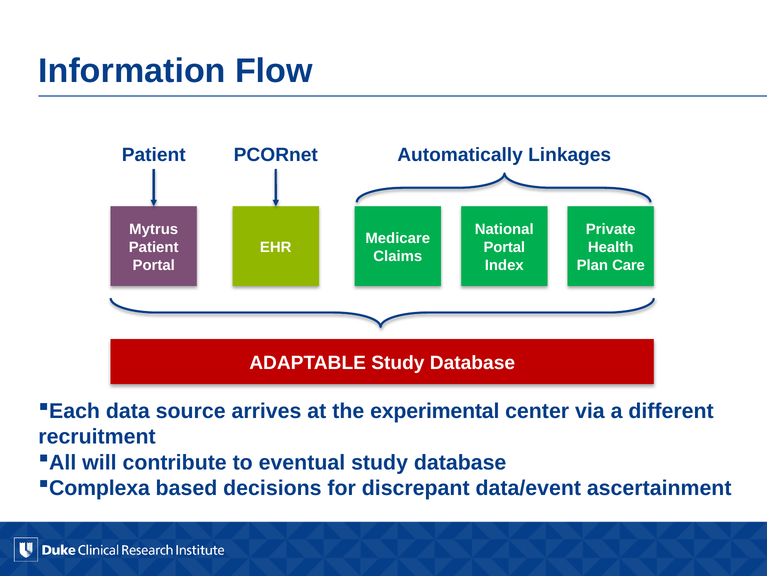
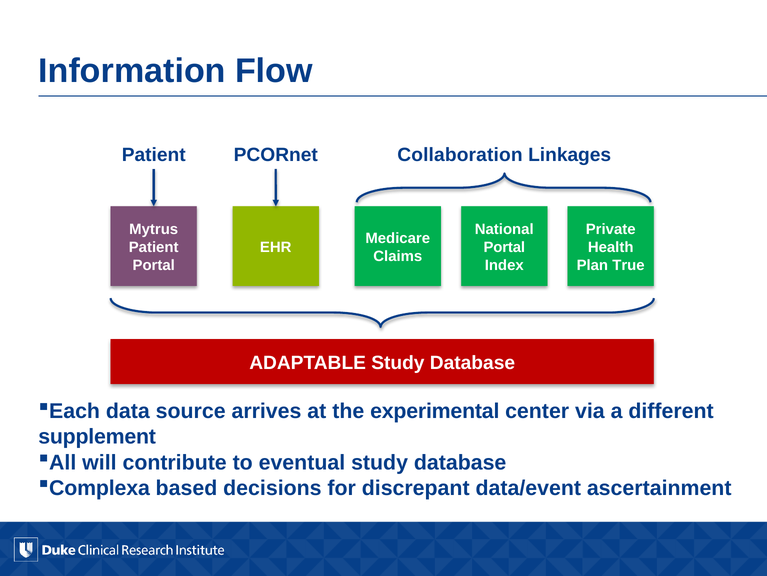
Automatically: Automatically -> Collaboration
Care: Care -> True
recruitment: recruitment -> supplement
